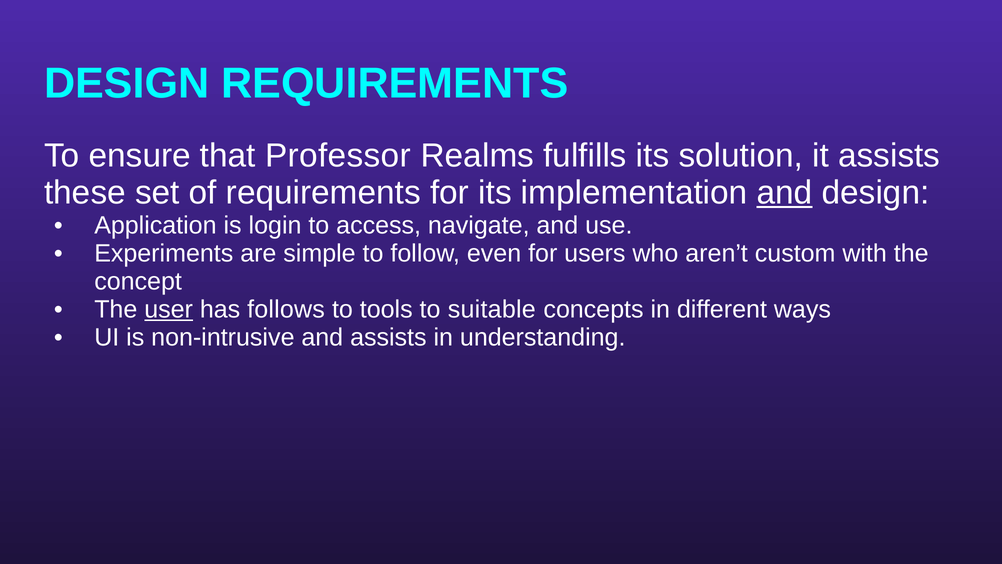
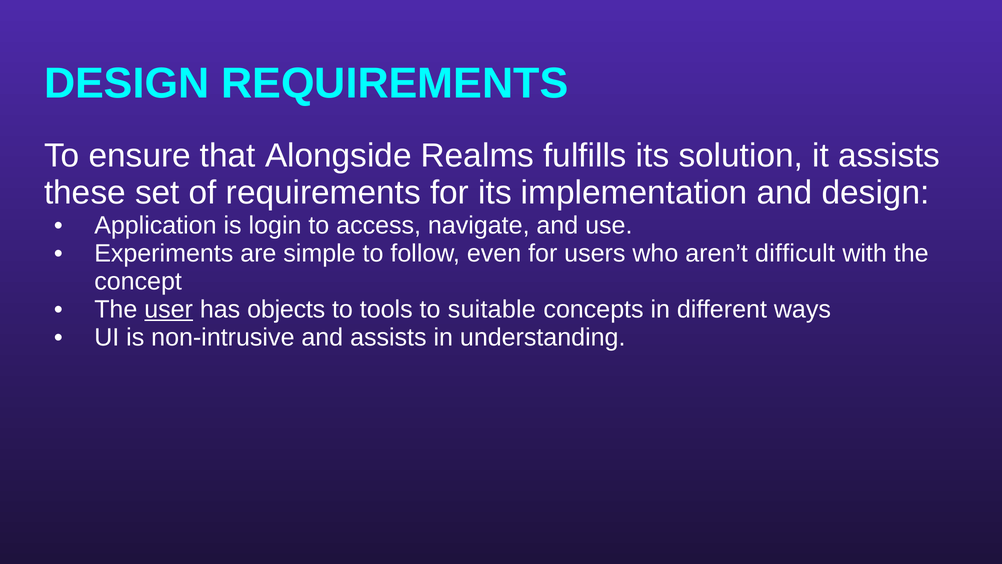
Professor: Professor -> Alongside
and at (785, 193) underline: present -> none
custom: custom -> difficult
follows: follows -> objects
